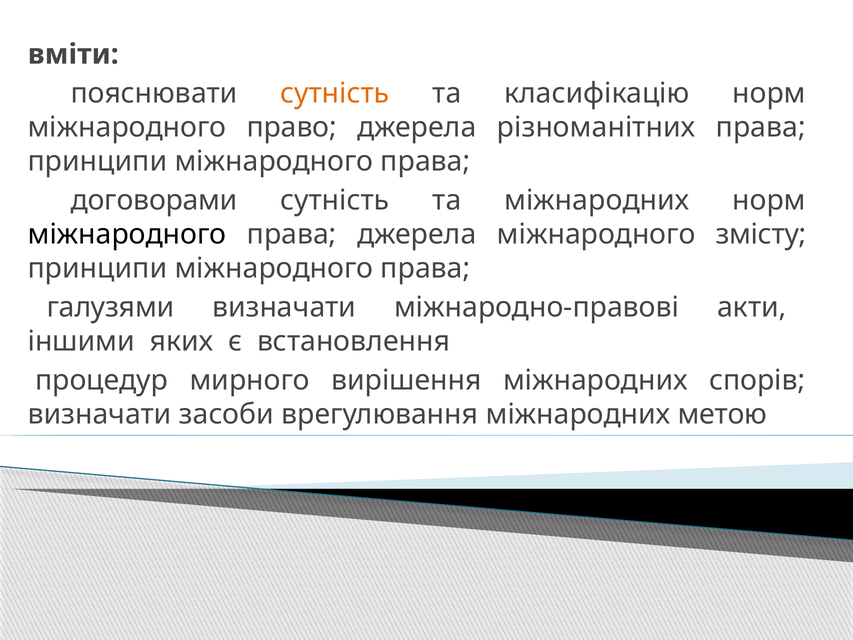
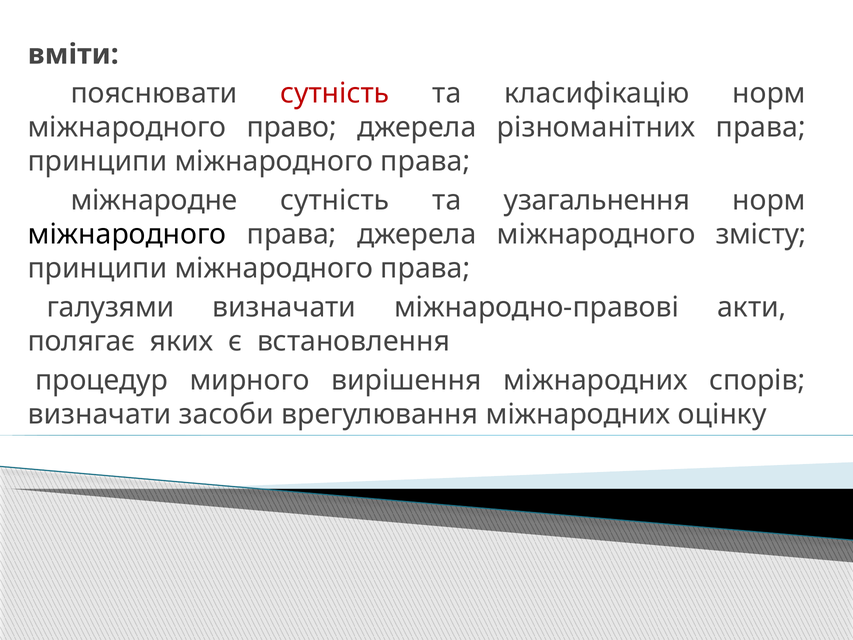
сутність at (335, 93) colour: orange -> red
договорами: договорами -> міжнародне
та міжнародних: міжнародних -> узагальнення
іншими: іншими -> полягає
метою: метою -> оцінку
